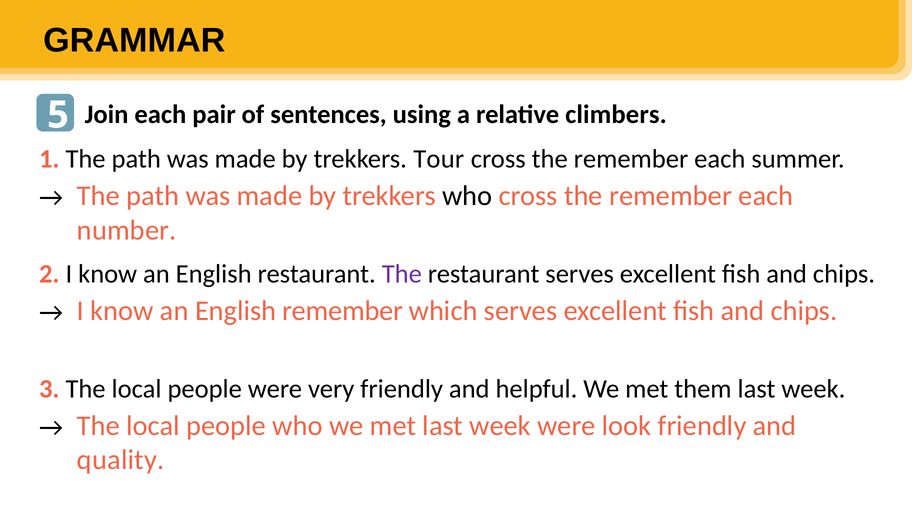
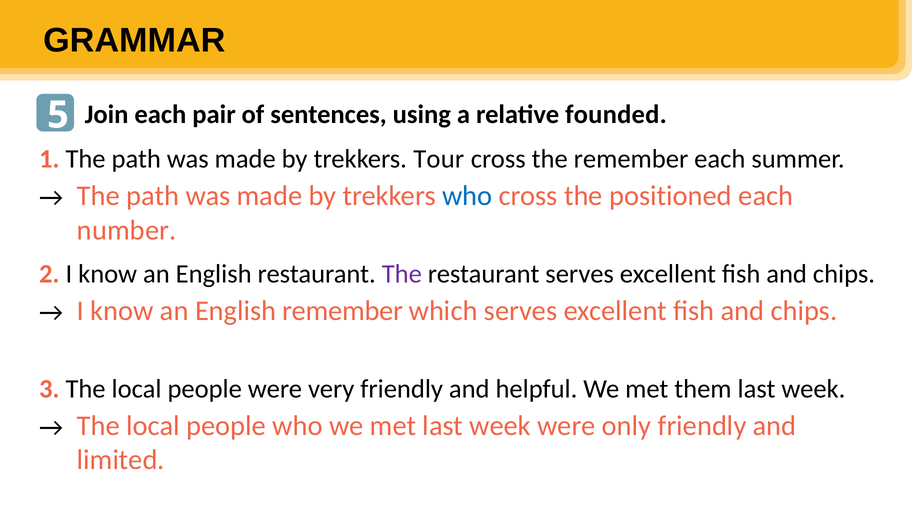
climbers: climbers -> founded
who at (467, 196) colour: black -> blue
remember at (671, 196): remember -> positioned
look: look -> only
quality: quality -> limited
